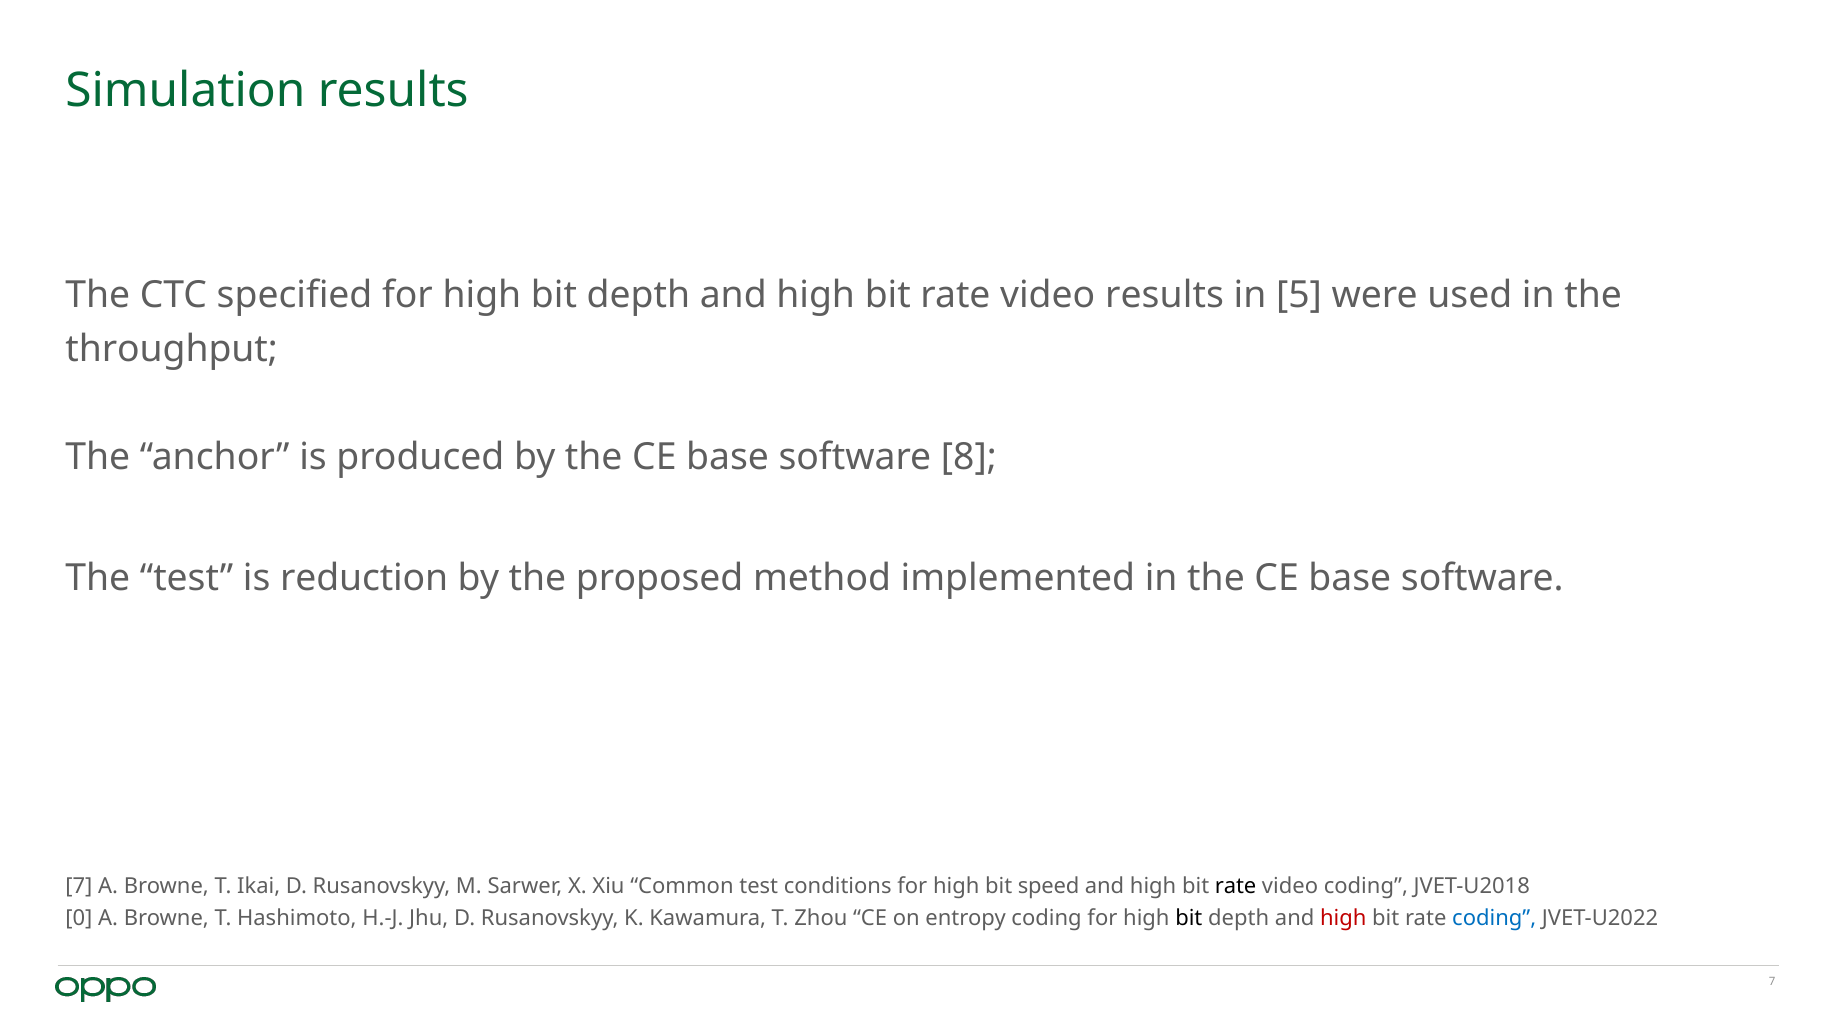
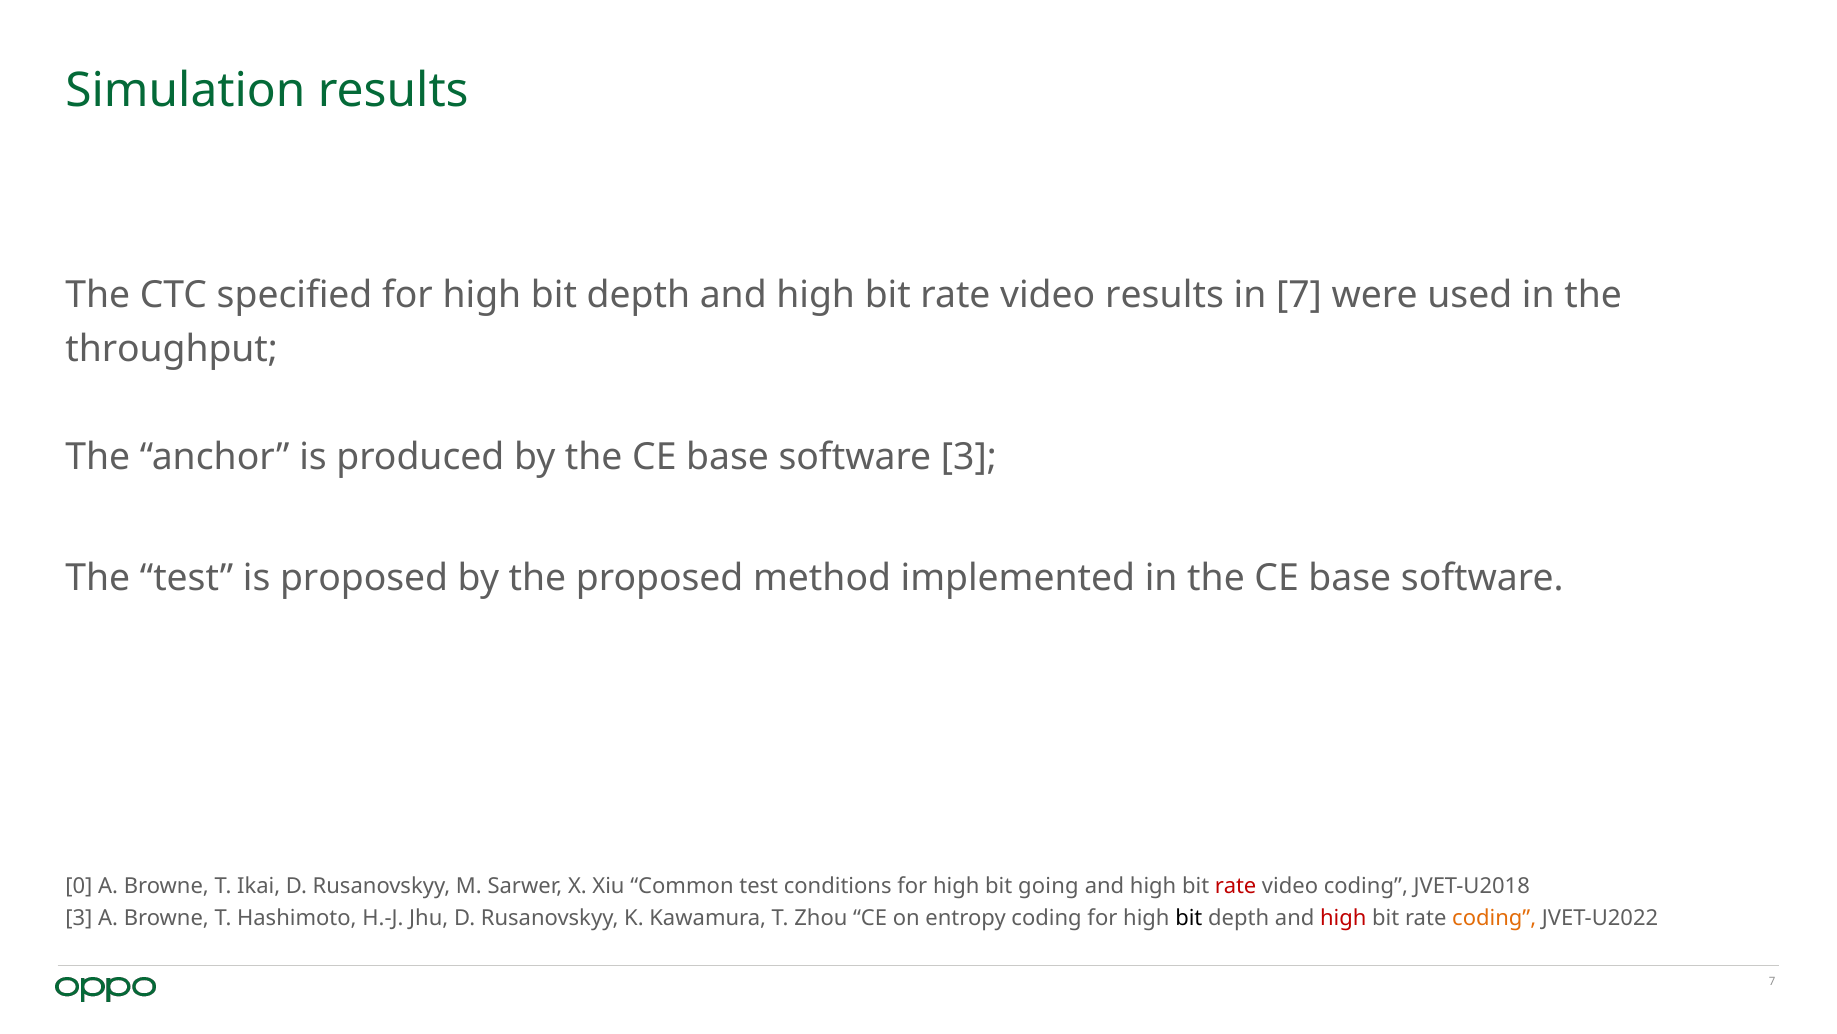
in 5: 5 -> 7
software 8: 8 -> 3
is reduction: reduction -> proposed
7 at (79, 886): 7 -> 0
speed: speed -> going
rate at (1236, 886) colour: black -> red
0 at (79, 917): 0 -> 3
coding at (1494, 917) colour: blue -> orange
